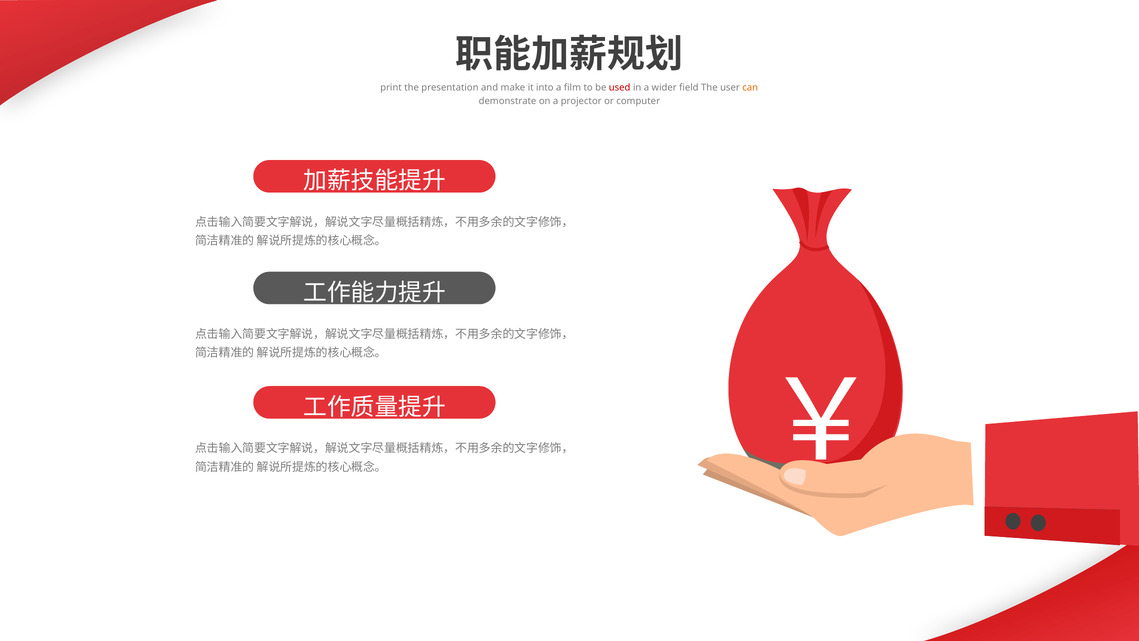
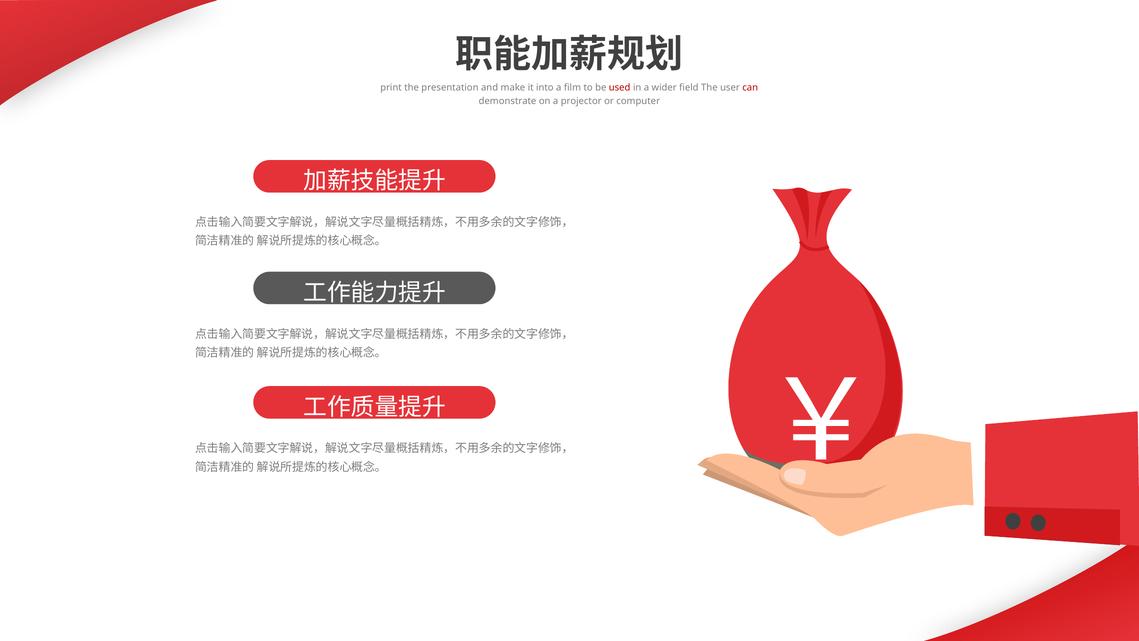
can colour: orange -> red
